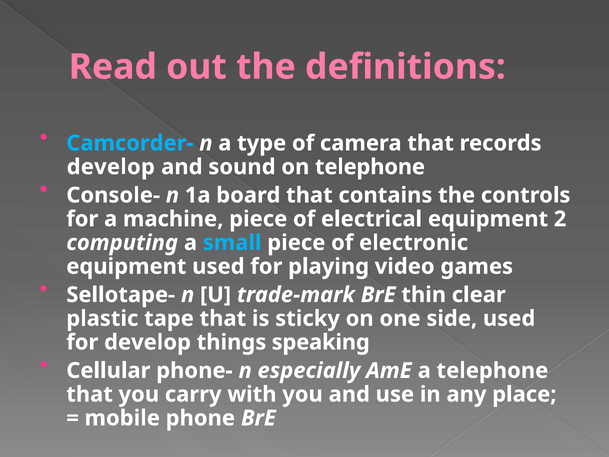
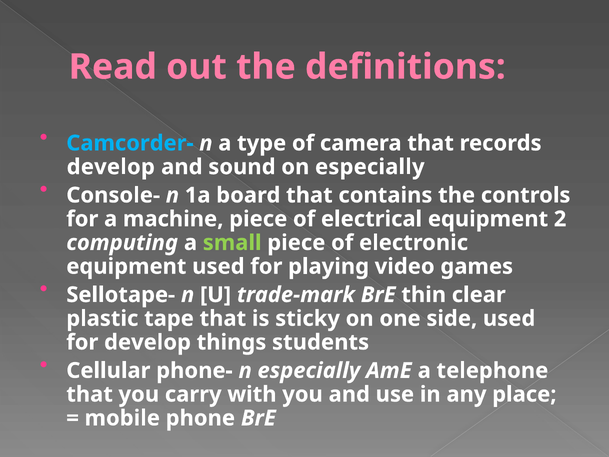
on telephone: telephone -> especially
small colour: light blue -> light green
speaking: speaking -> students
